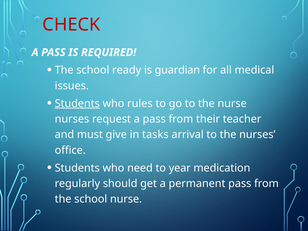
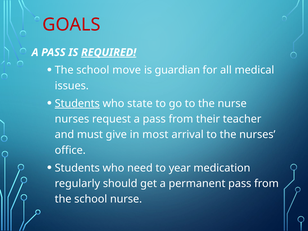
CHECK: CHECK -> GOALS
REQUIRED underline: none -> present
ready: ready -> move
rules: rules -> state
tasks: tasks -> most
